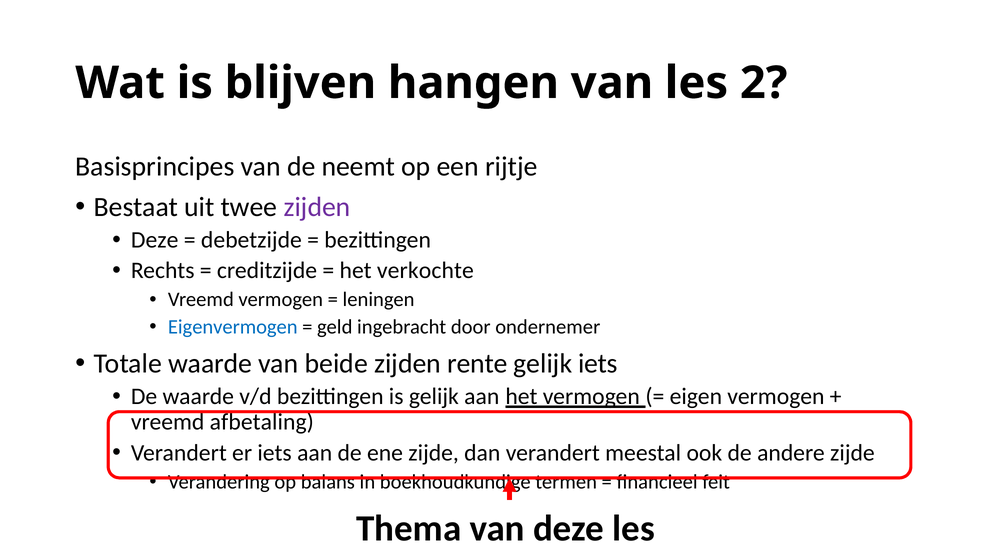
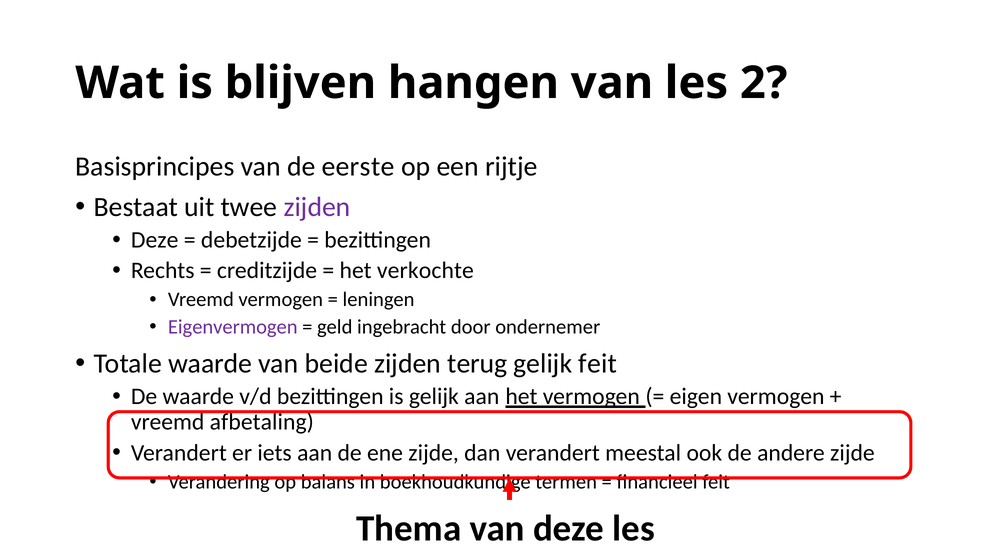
neemt: neemt -> eerste
Eigenvermogen colour: blue -> purple
rente: rente -> terug
gelijk iets: iets -> feit
